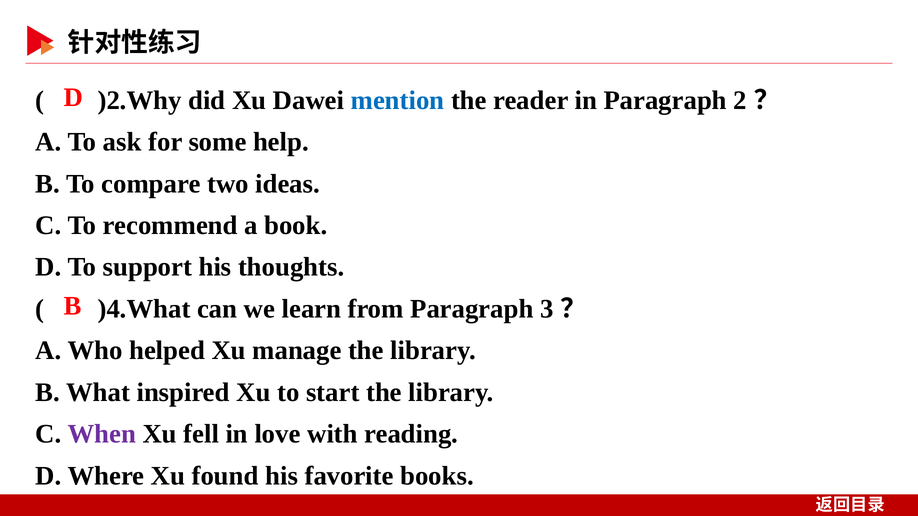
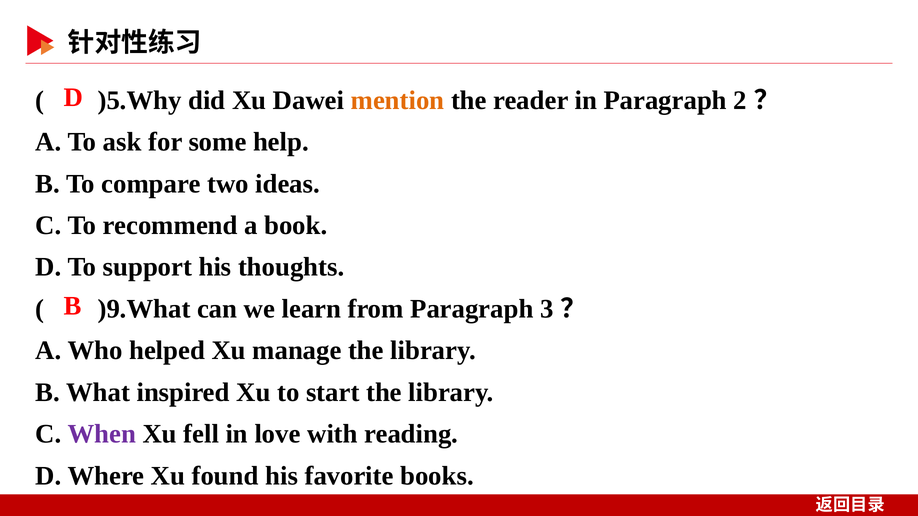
)2.Why: )2.Why -> )5.Why
mention colour: blue -> orange
)4.What: )4.What -> )9.What
